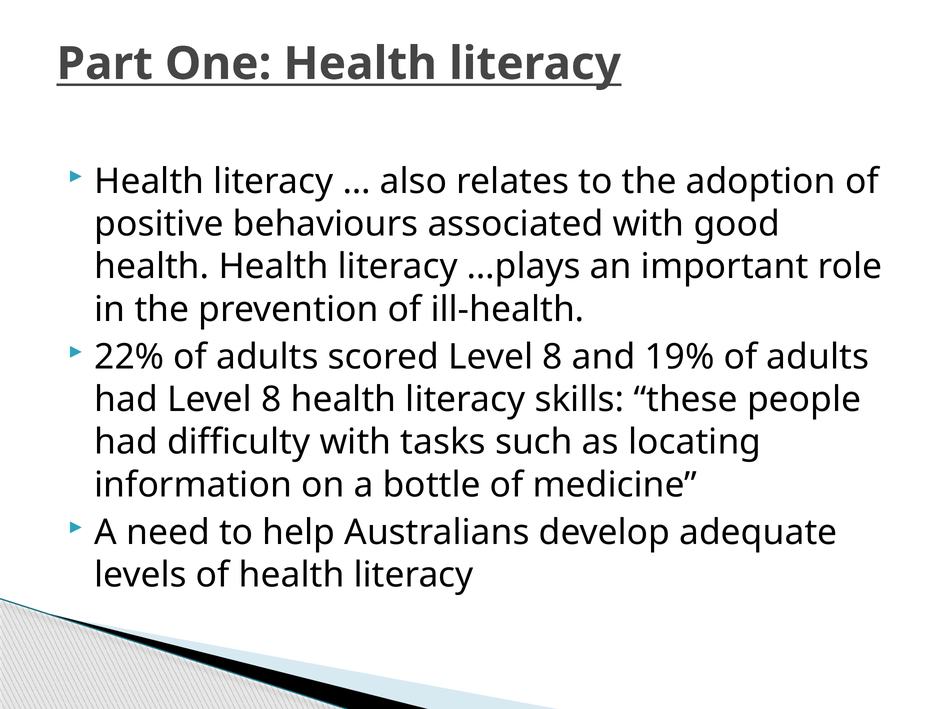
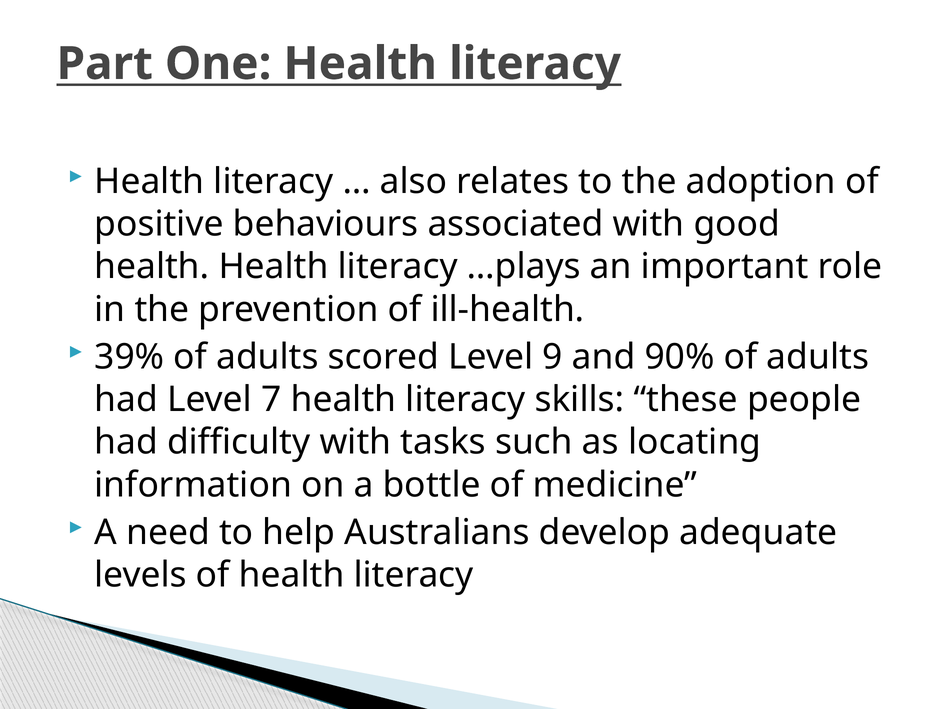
22%: 22% -> 39%
scored Level 8: 8 -> 9
19%: 19% -> 90%
had Level 8: 8 -> 7
